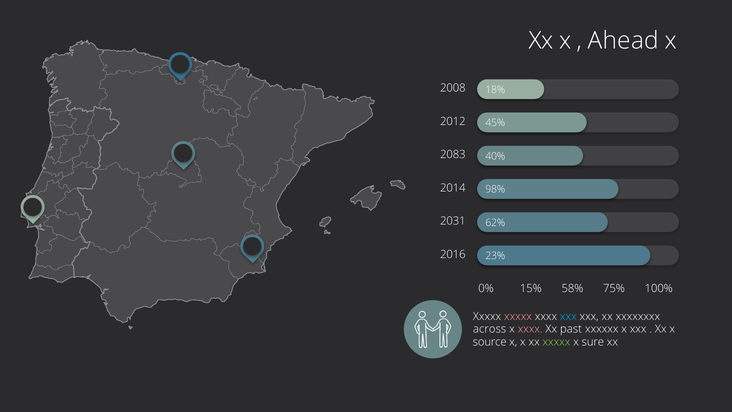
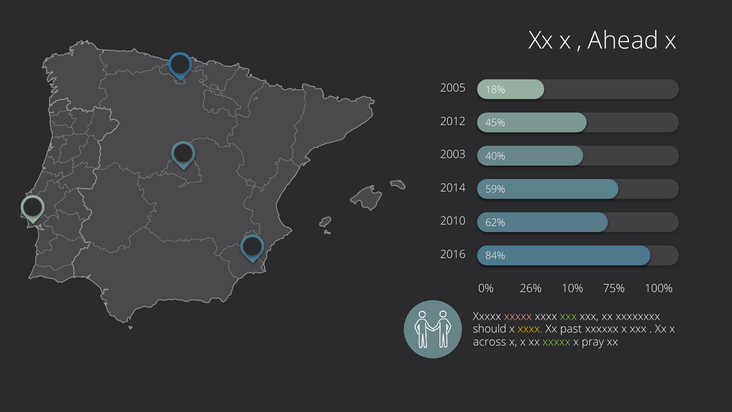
2008: 2008 -> 2005
2083: 2083 -> 2003
98%: 98% -> 59%
2031: 2031 -> 2010
23%: 23% -> 84%
15%: 15% -> 26%
58%: 58% -> 10%
xxx at (568, 316) colour: light blue -> light green
across: across -> should
xxxx at (530, 329) colour: pink -> yellow
source: source -> across
sure: sure -> pray
